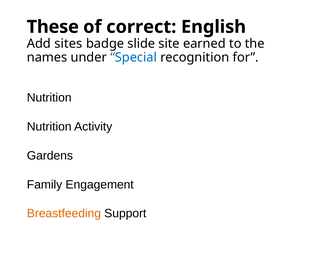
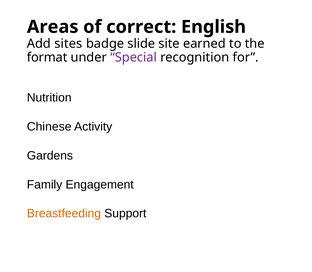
These: These -> Areas
names: names -> format
Special colour: blue -> purple
Nutrition at (49, 126): Nutrition -> Chinese
